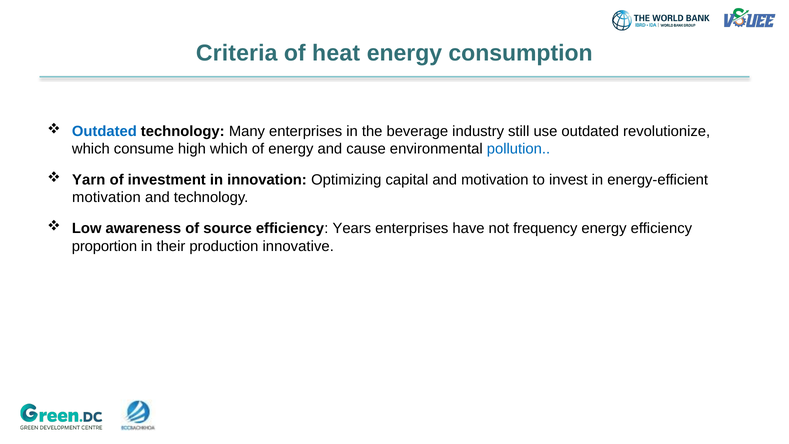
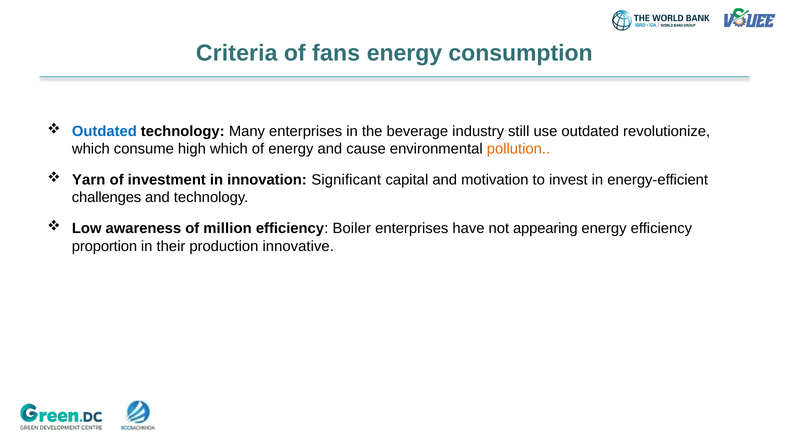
heat: heat -> fans
pollution colour: blue -> orange
Optimizing: Optimizing -> Significant
motivation at (106, 197): motivation -> challenges
source: source -> million
Years: Years -> Boiler
frequency: frequency -> appearing
